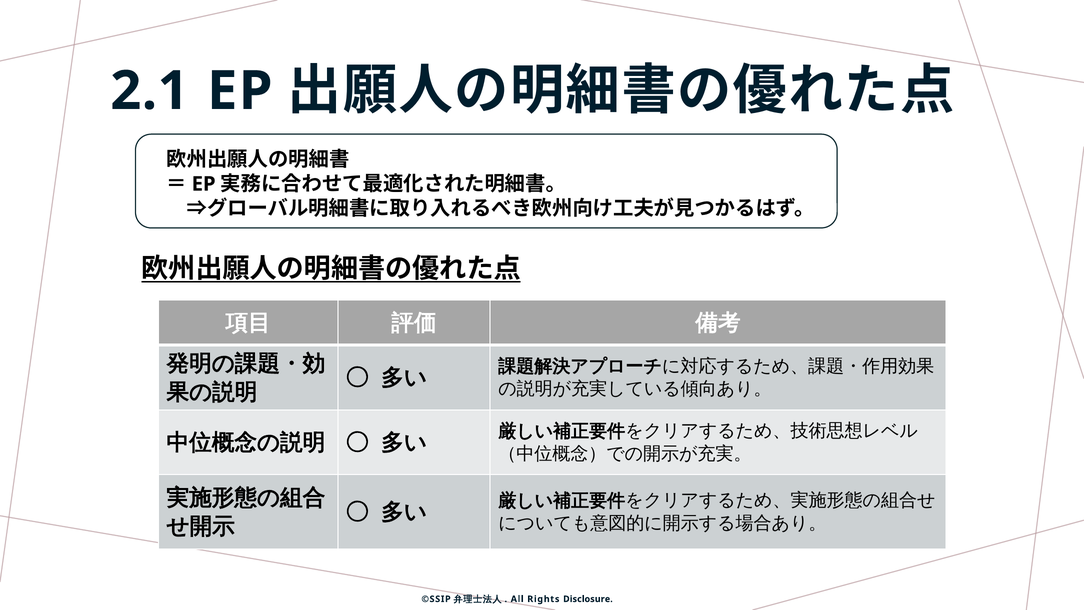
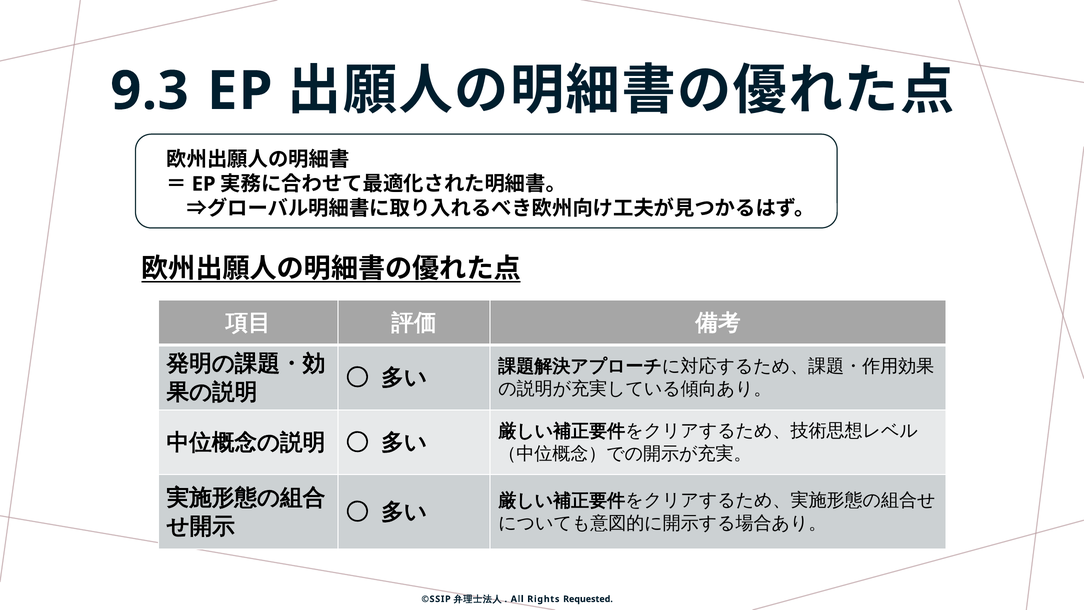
2.1: 2.1 -> 9.3
Disclosure: Disclosure -> Requested
